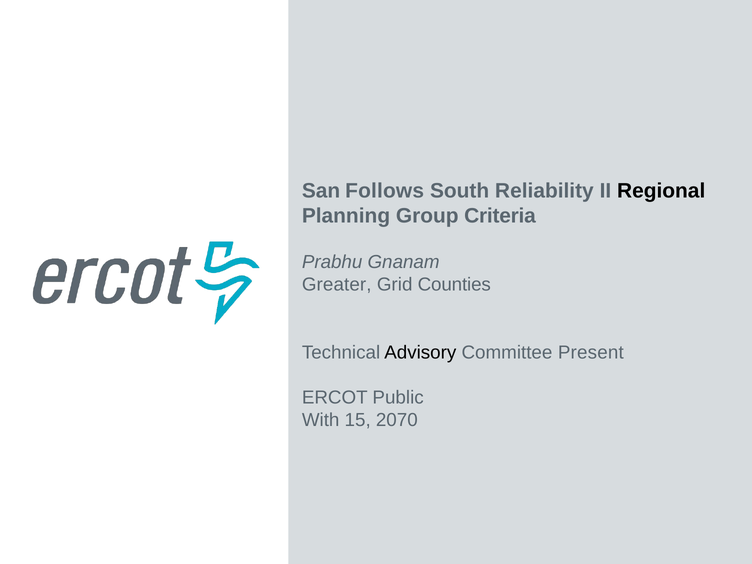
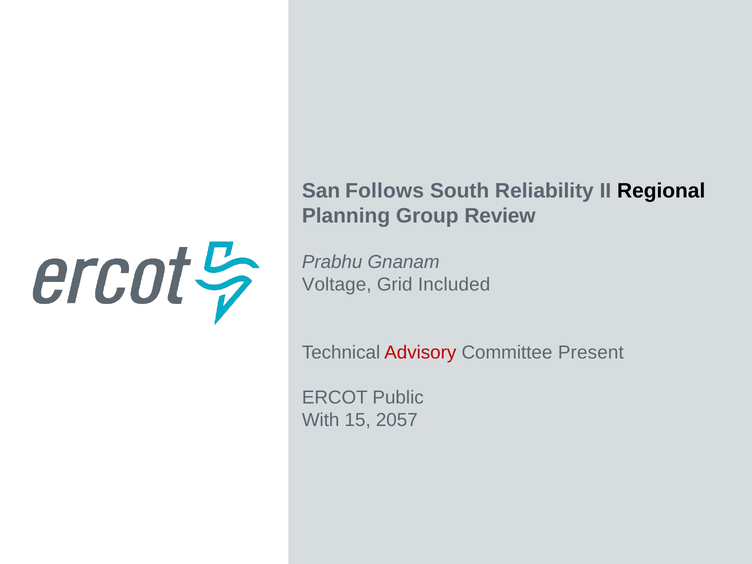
Criteria: Criteria -> Review
Greater: Greater -> Voltage
Counties: Counties -> Included
Advisory colour: black -> red
2070: 2070 -> 2057
